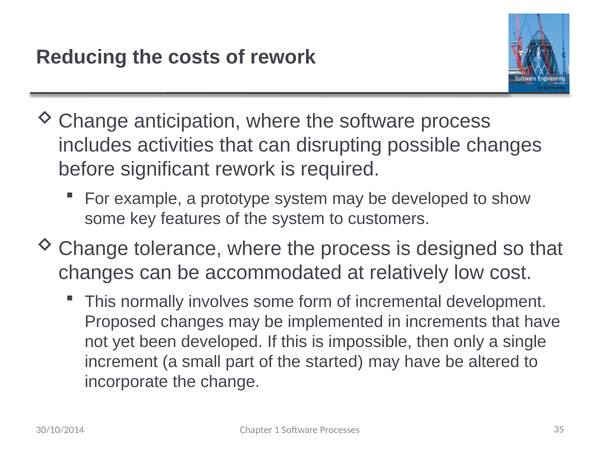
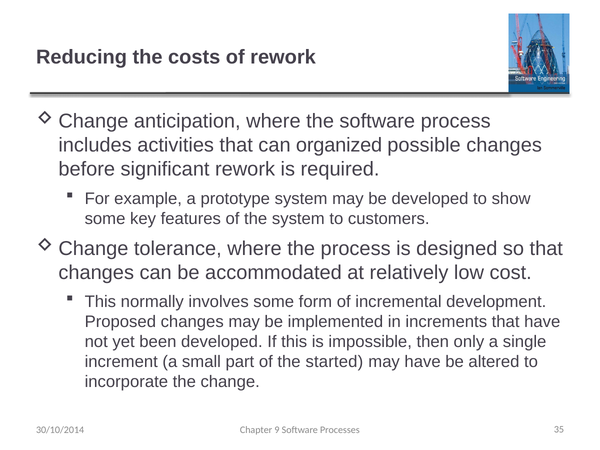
disrupting: disrupting -> organized
1: 1 -> 9
